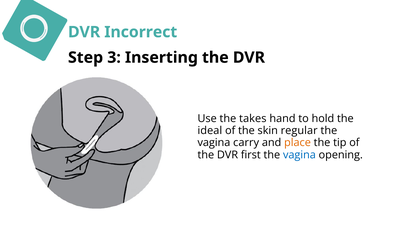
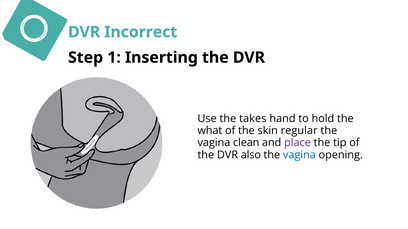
3: 3 -> 1
ideal: ideal -> what
carry: carry -> clean
place colour: orange -> purple
first: first -> also
